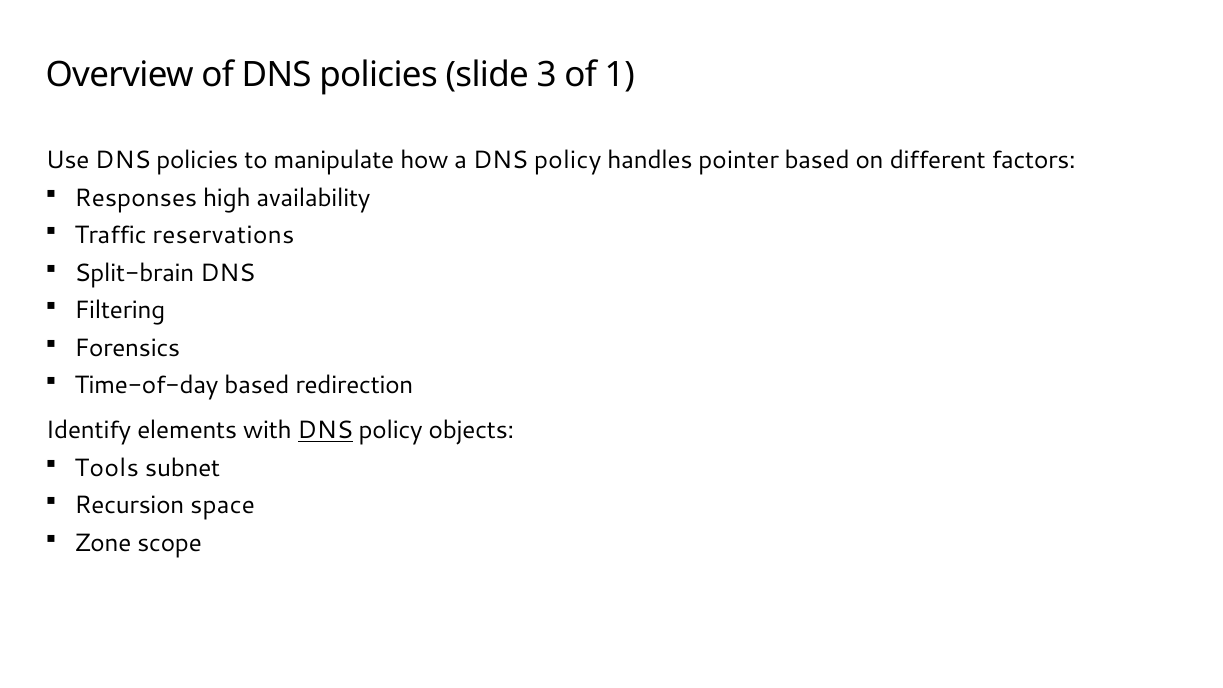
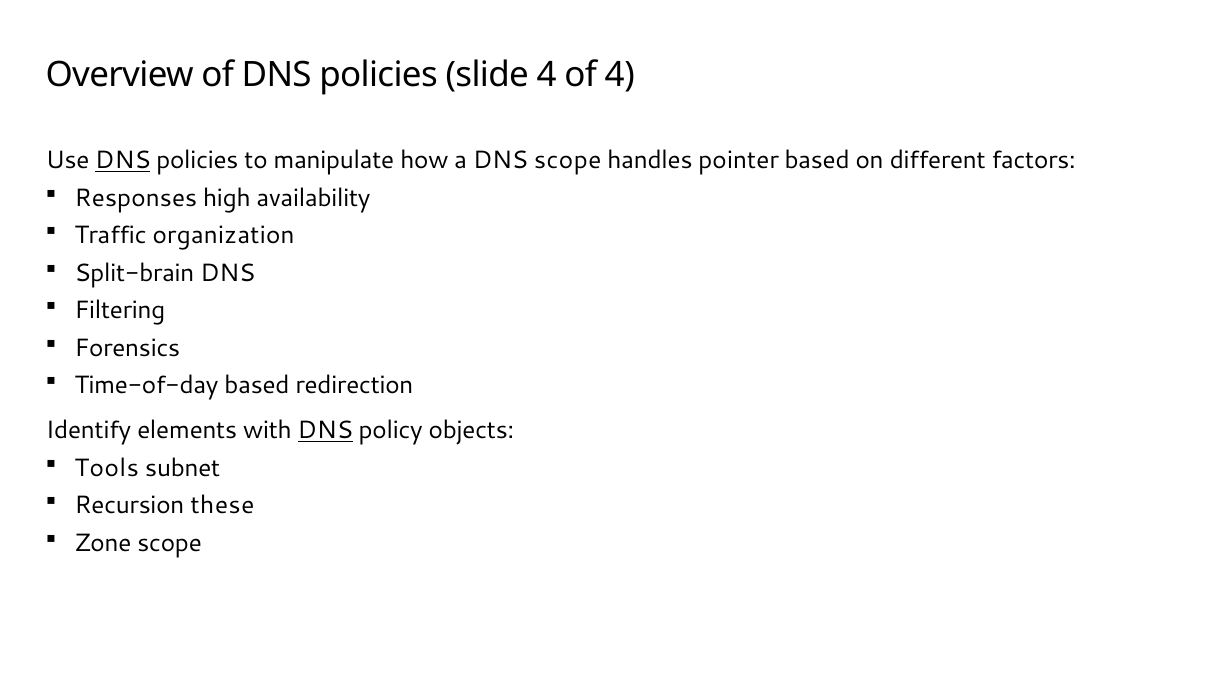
slide 3: 3 -> 4
of 1: 1 -> 4
DNS at (123, 161) underline: none -> present
a DNS policy: policy -> scope
reservations: reservations -> organization
space: space -> these
